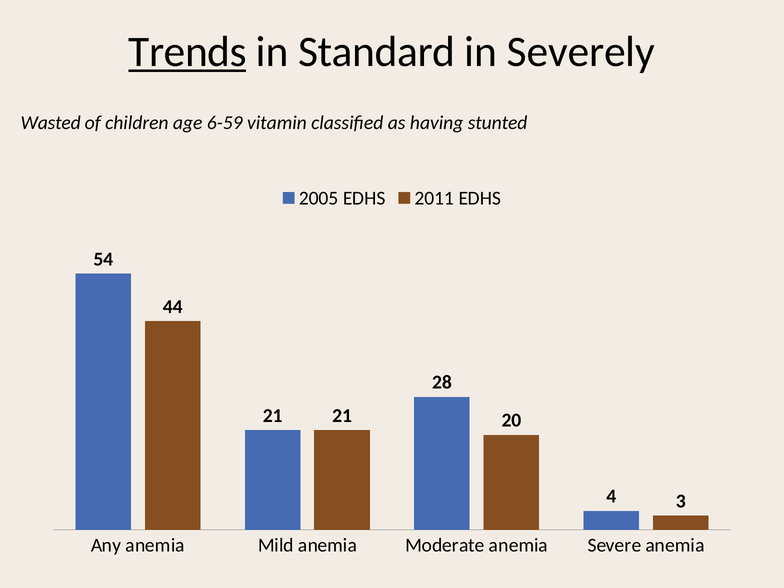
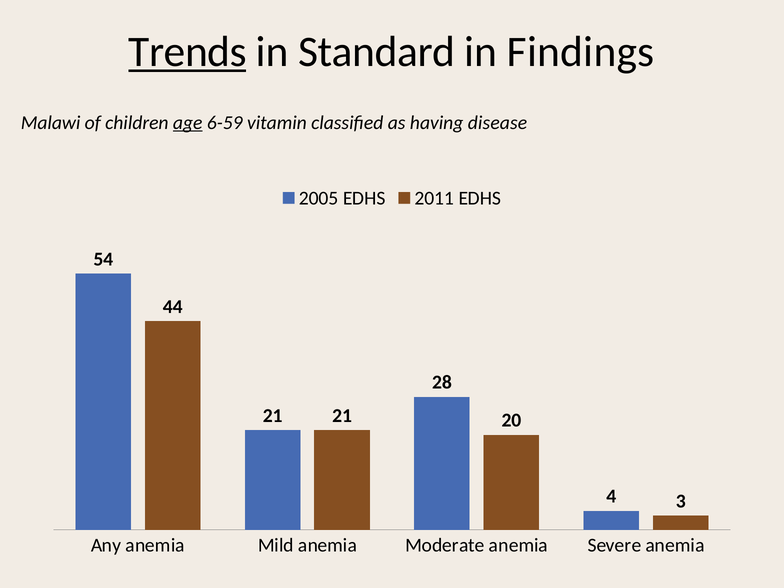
Severely: Severely -> Findings
Wasted: Wasted -> Malawi
age underline: none -> present
stunted: stunted -> disease
